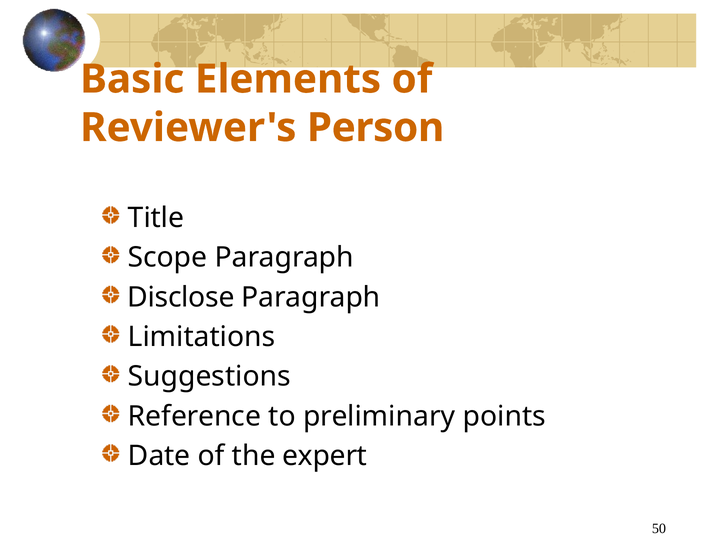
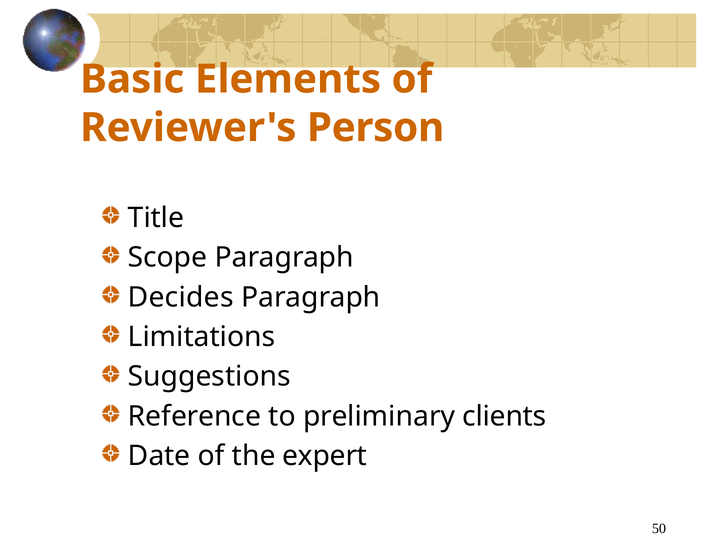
Disclose: Disclose -> Decides
points: points -> clients
